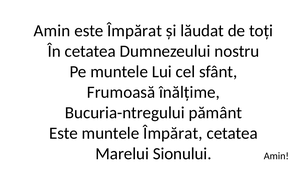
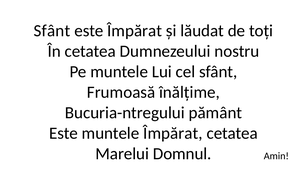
Amin at (52, 31): Amin -> Sfânt
Sionului: Sionului -> Domnul
